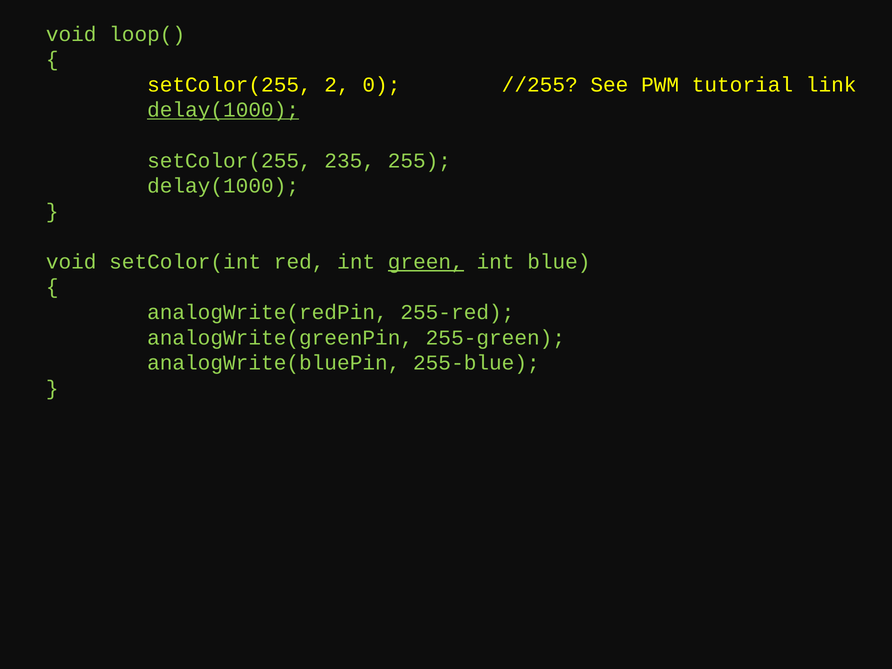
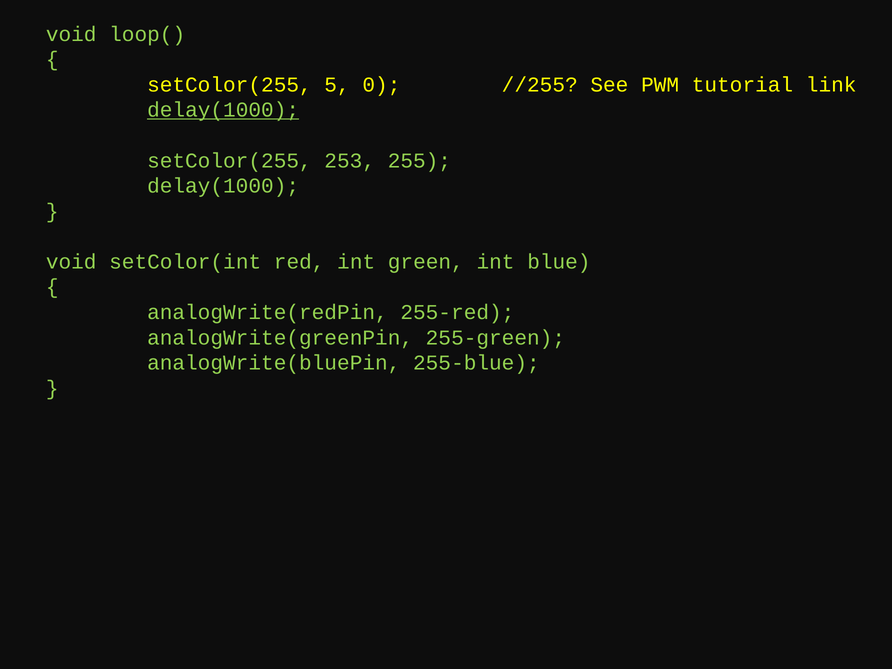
2: 2 -> 5
235: 235 -> 253
green underline: present -> none
